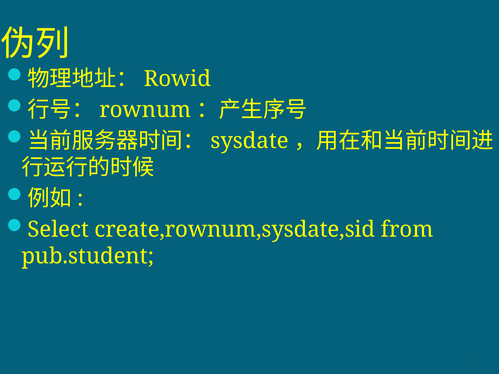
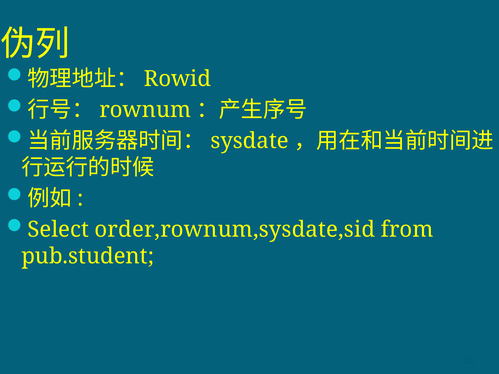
create,rownum,sysdate,sid: create,rownum,sysdate,sid -> order,rownum,sysdate,sid
